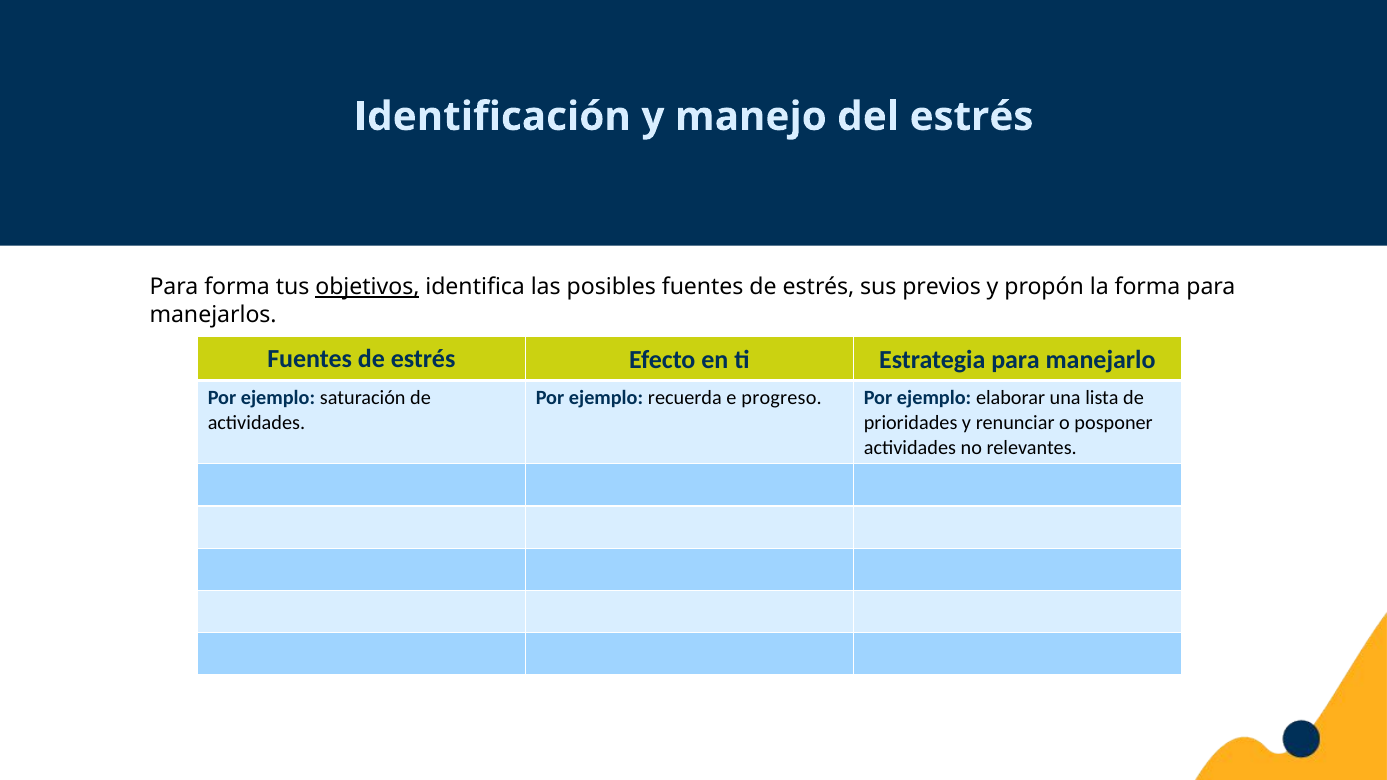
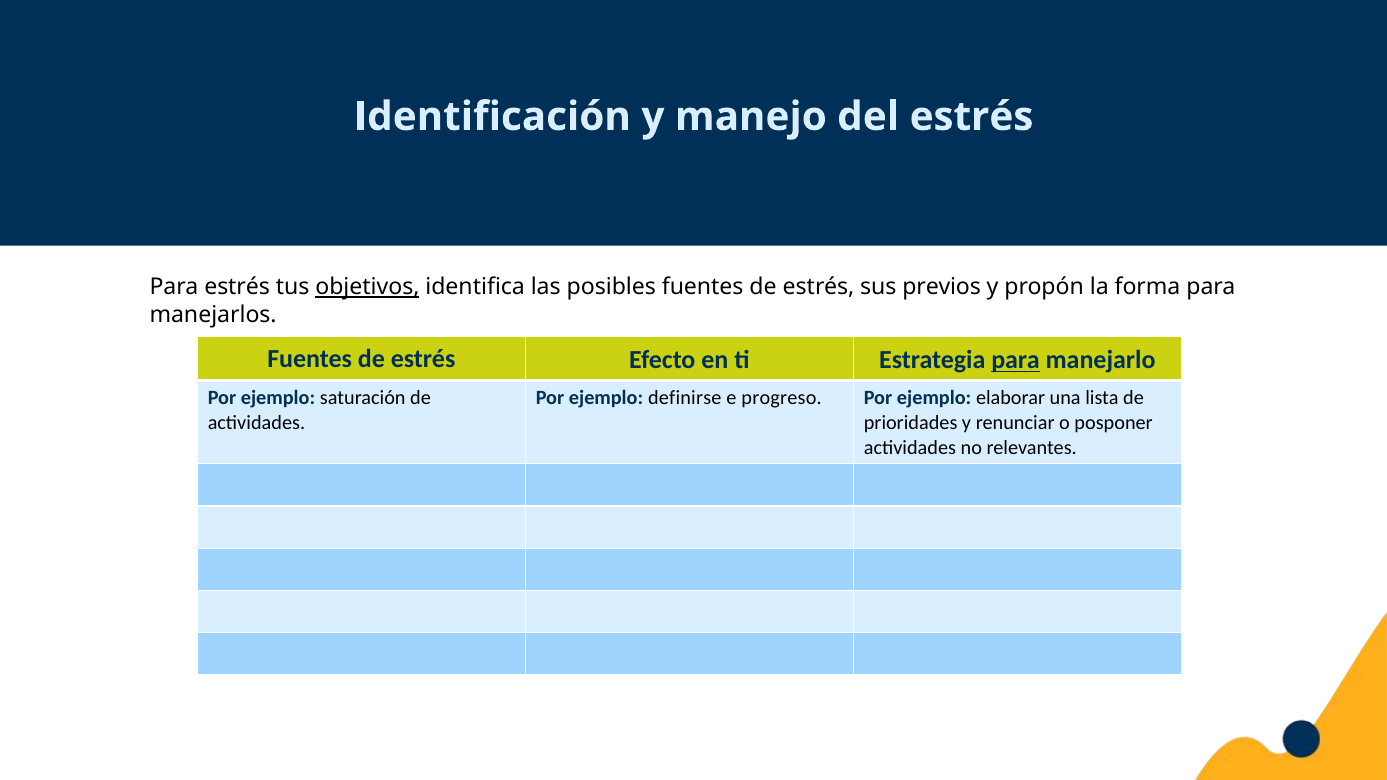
Para forma: forma -> estrés
para at (1016, 360) underline: none -> present
recuerda: recuerda -> definirse
